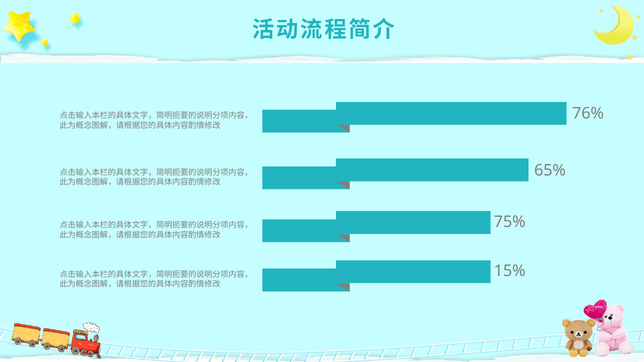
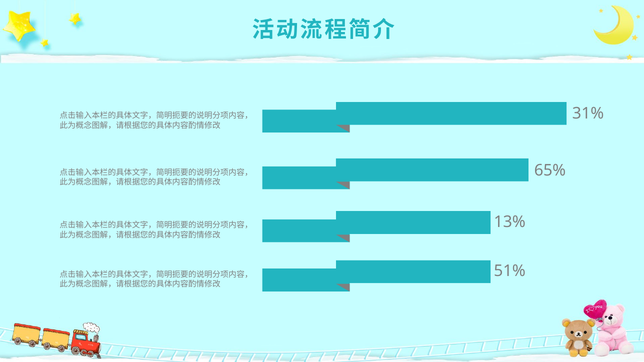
76%: 76% -> 31%
75%: 75% -> 13%
15%: 15% -> 51%
